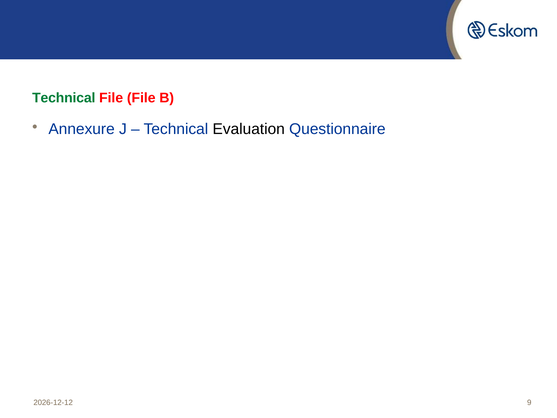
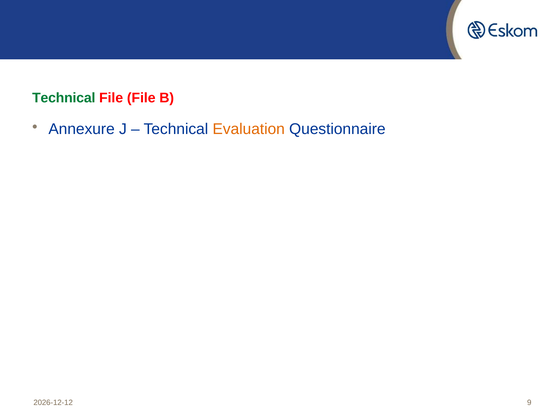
Evaluation colour: black -> orange
